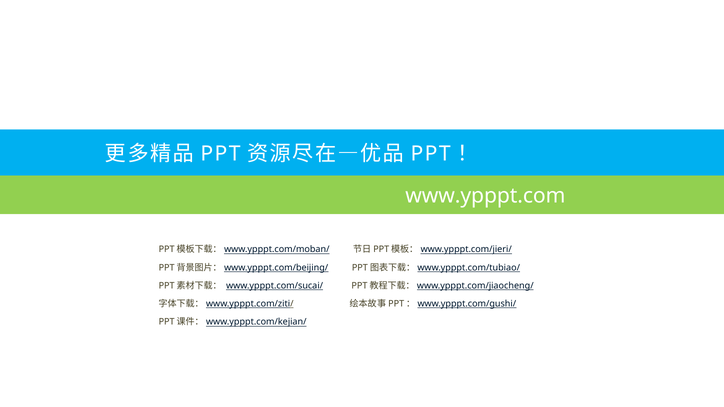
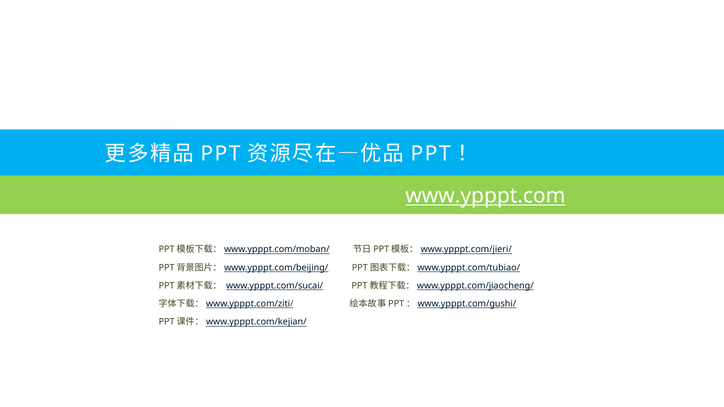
www.ypppt.com underline: none -> present
